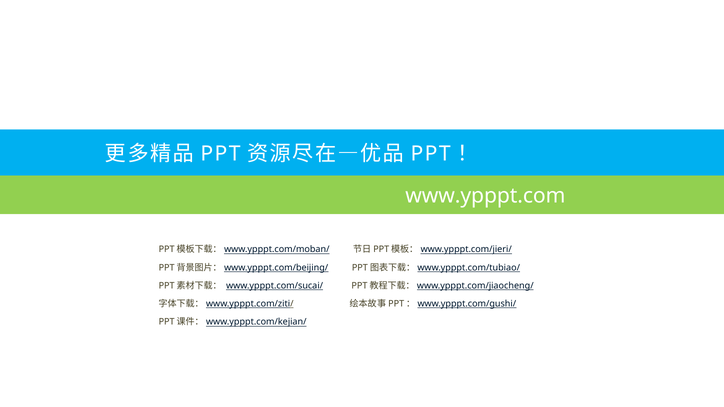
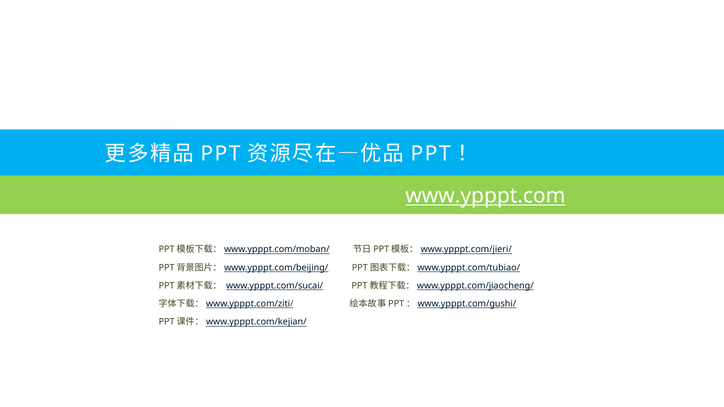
www.ypppt.com underline: none -> present
